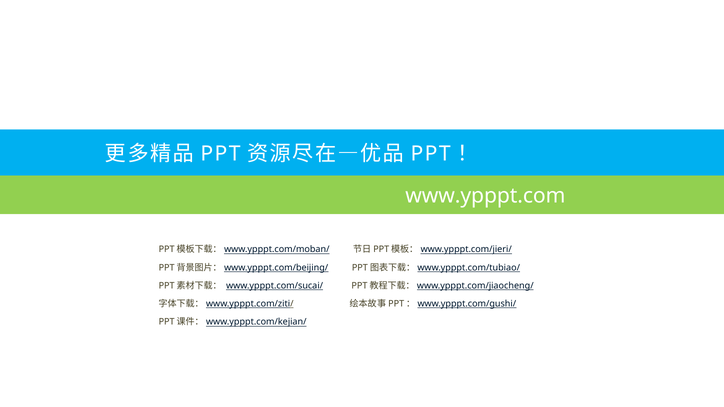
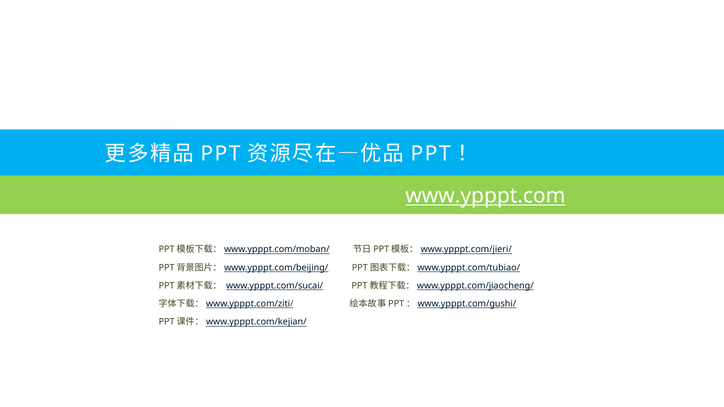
www.ypppt.com underline: none -> present
